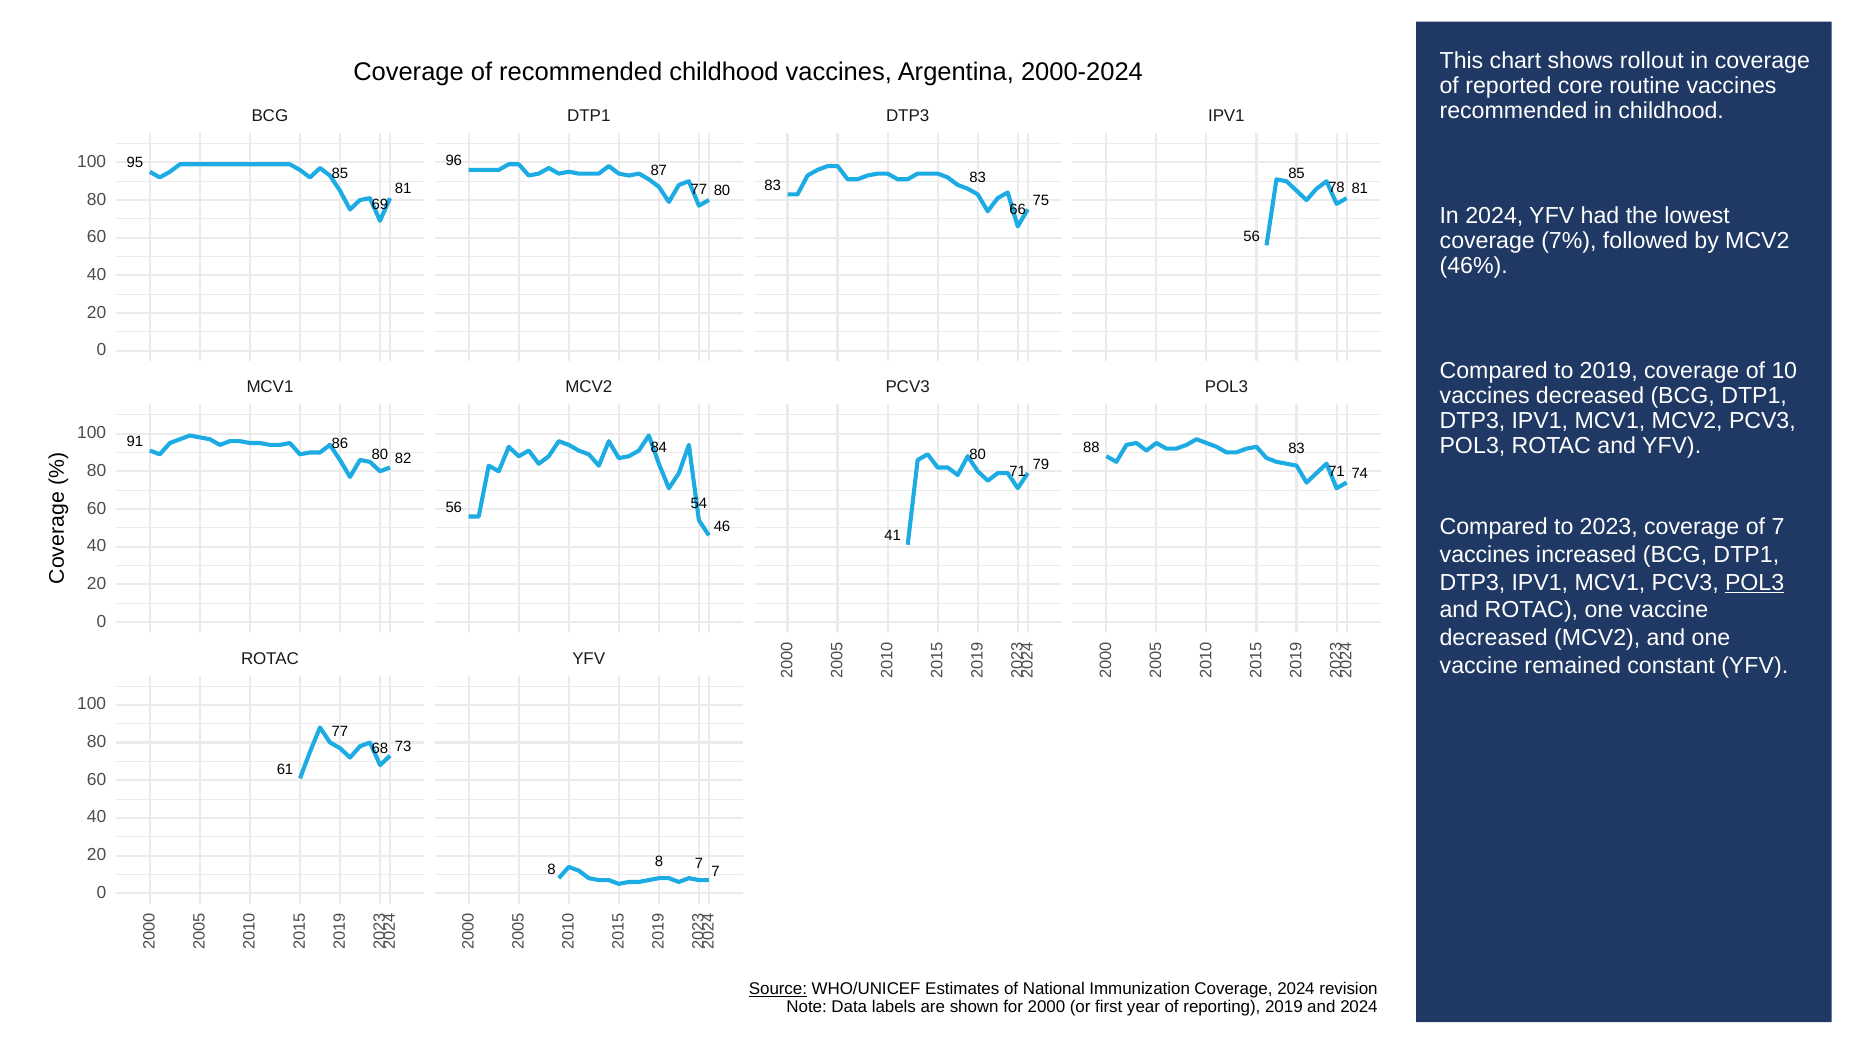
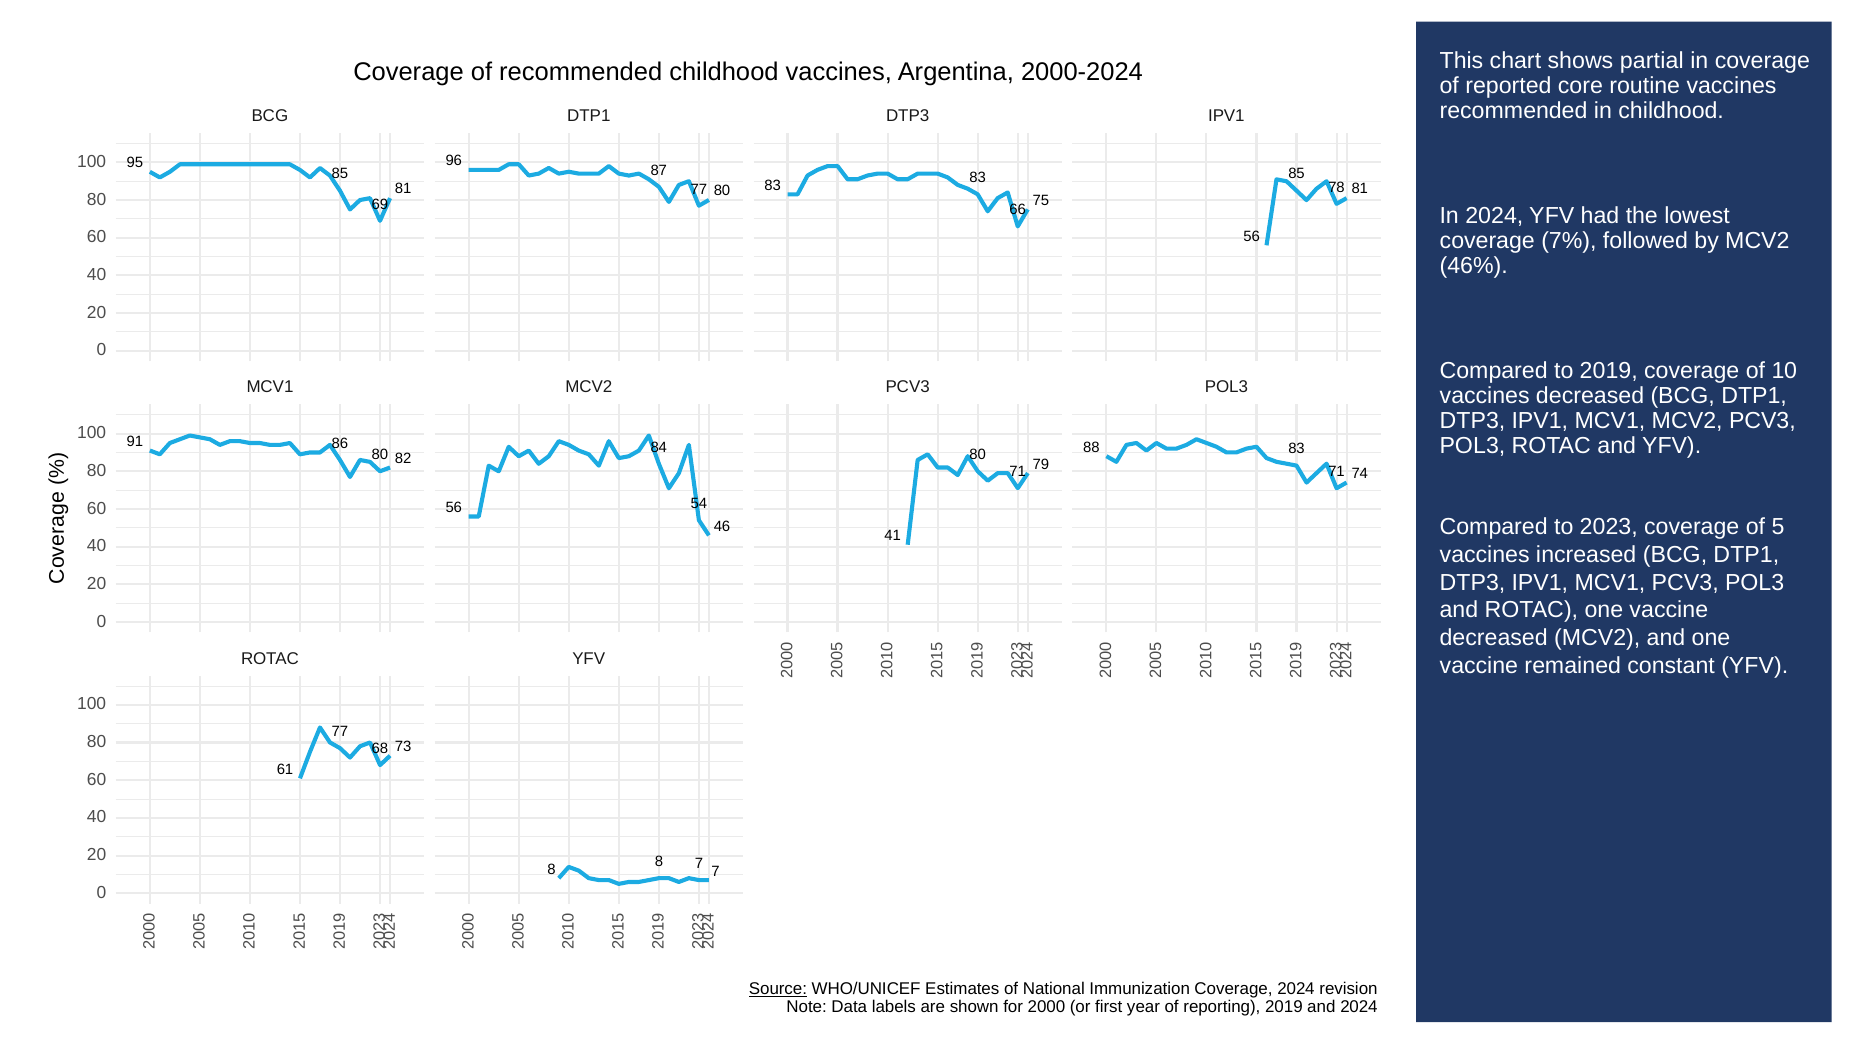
rollout: rollout -> partial
of 7: 7 -> 5
POL3 at (1755, 582) underline: present -> none
